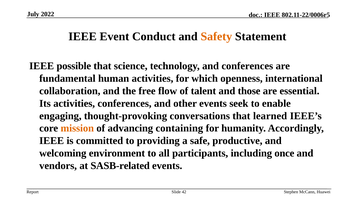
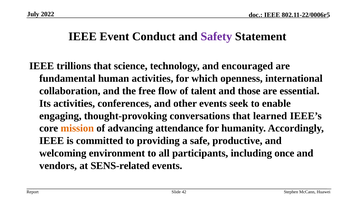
Safety colour: orange -> purple
possible: possible -> trillions
and conferences: conferences -> encouraged
containing: containing -> attendance
SASB-related: SASB-related -> SENS-related
